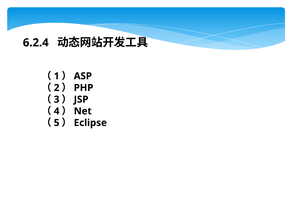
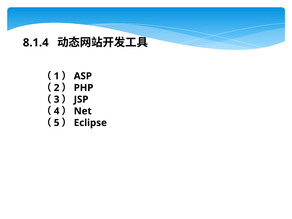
6.2.4: 6.2.4 -> 8.1.4
